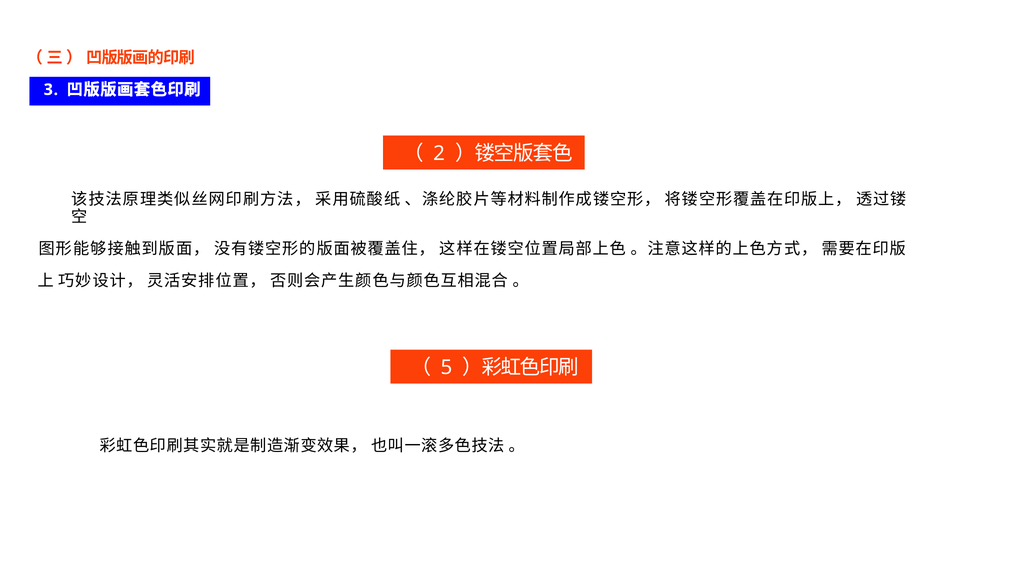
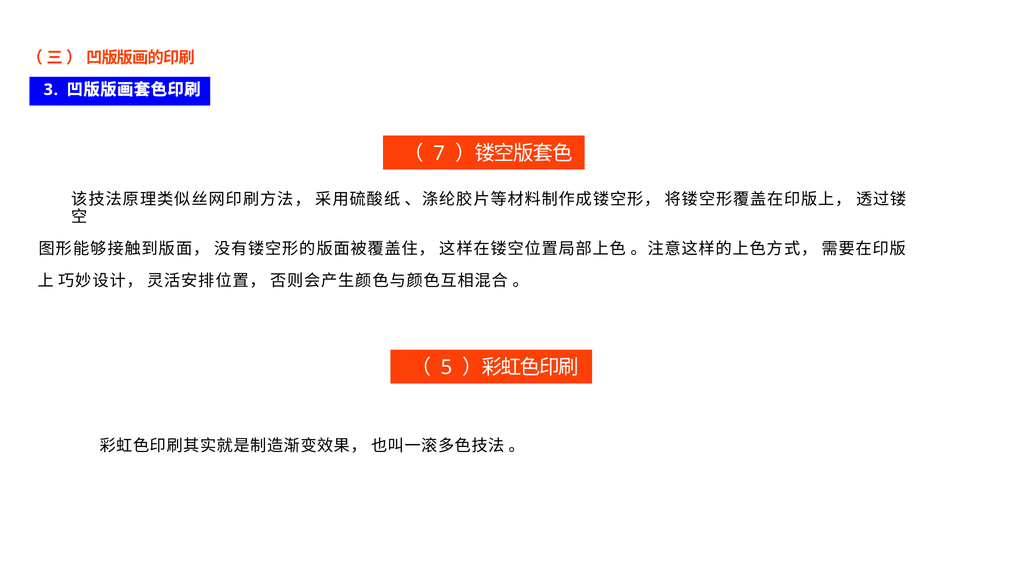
2: 2 -> 7
